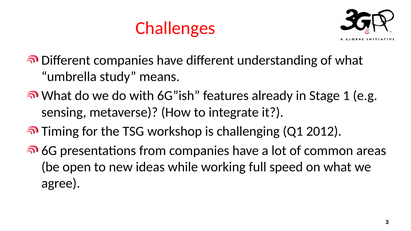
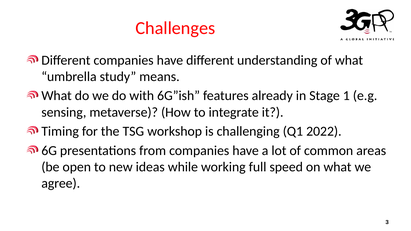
Q1 2012: 2012 -> 2022
